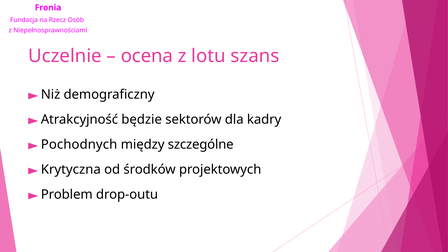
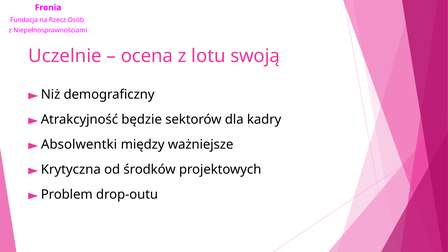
szans: szans -> swoją
Pochodnych: Pochodnych -> Absolwentki
szczególne: szczególne -> ważniejsze
